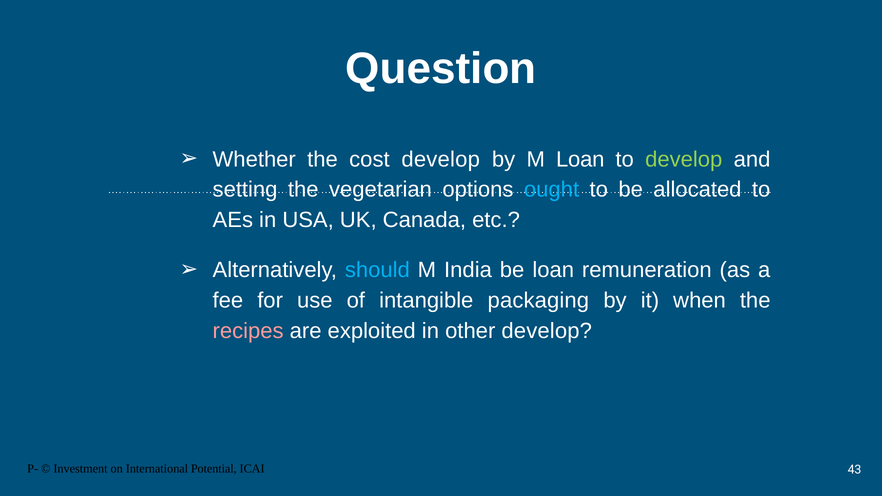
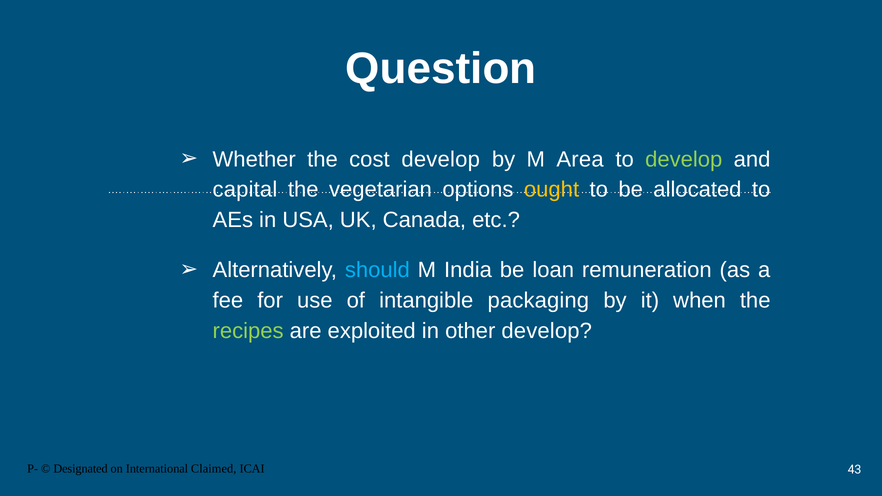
M Loan: Loan -> Area
setting: setting -> capital
ought colour: light blue -> yellow
recipes colour: pink -> light green
Investment: Investment -> Designated
Potential: Potential -> Claimed
